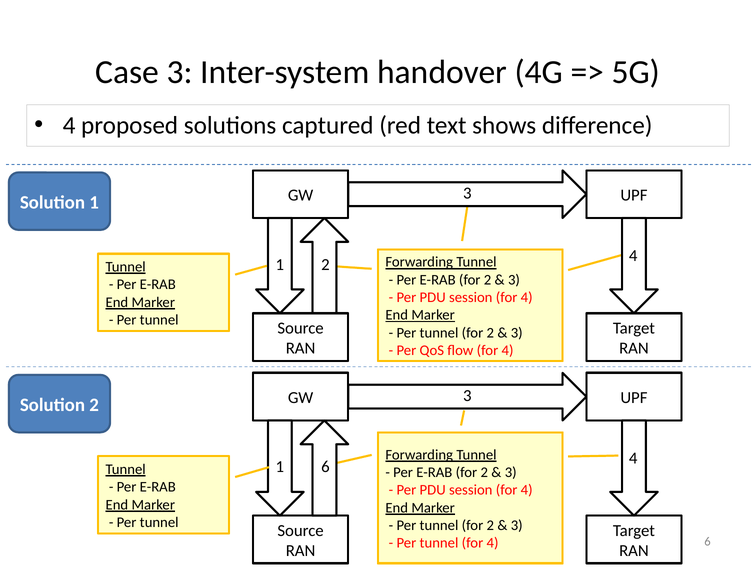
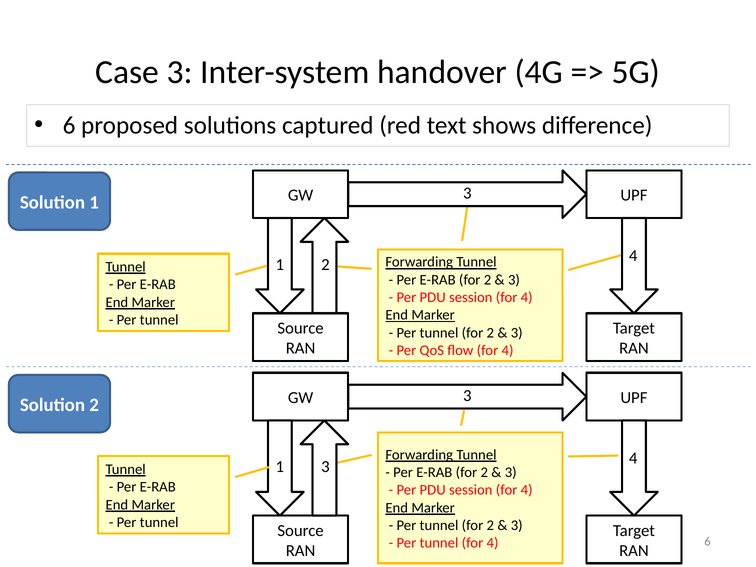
4 at (69, 126): 4 -> 6
1 6: 6 -> 3
